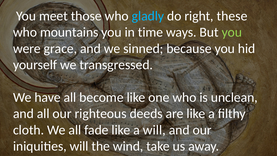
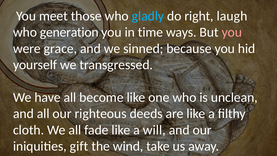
these: these -> laugh
mountains: mountains -> generation
you at (232, 32) colour: light green -> pink
iniquities will: will -> gift
